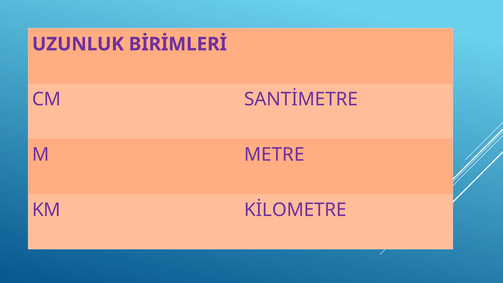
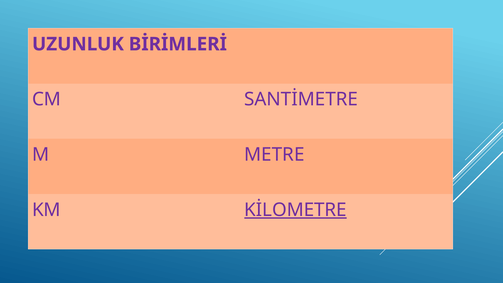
KİLOMETRE underline: none -> present
